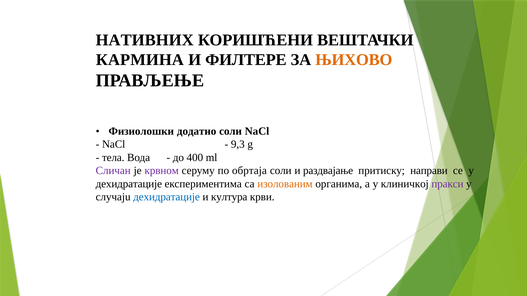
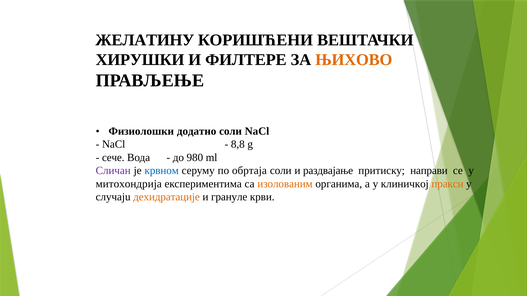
НАТИВНИХ: НАТИВНИХ -> ЖЕЛАТИНУ
КАРМИНА: КАРМИНА -> ХИРУШКИ
9,3: 9,3 -> 8,8
тела: тела -> сече
400: 400 -> 980
крвном colour: purple -> blue
дехидратације at (129, 184): дехидратације -> митохондрија
пракси colour: purple -> orange
дехидратације at (167, 197) colour: blue -> orange
култура: култура -> грануле
